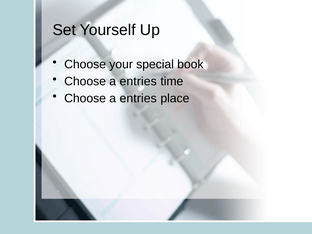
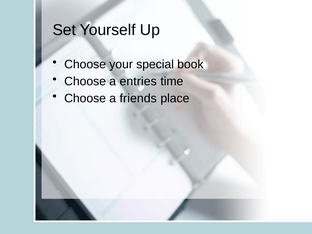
entries at (138, 98): entries -> friends
